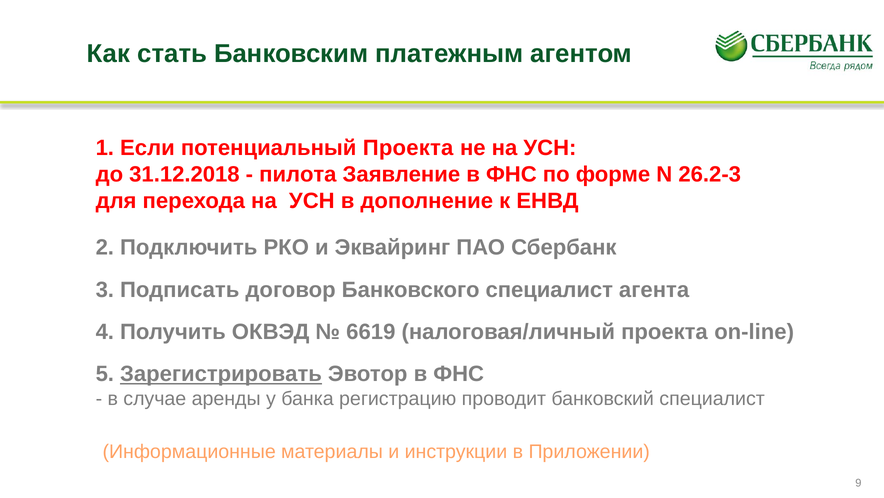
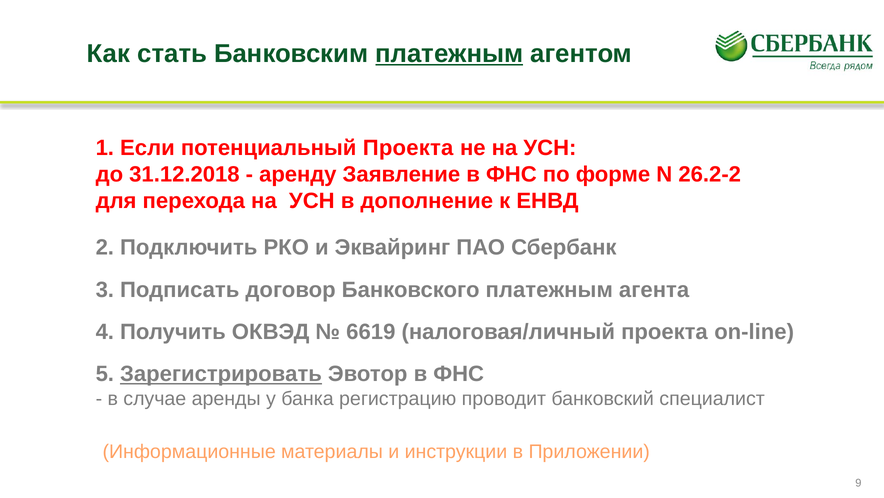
платежным at (449, 54) underline: none -> present
пилота: пилота -> аренду
26.2-3: 26.2-3 -> 26.2-2
Банковского специалист: специалист -> платежным
